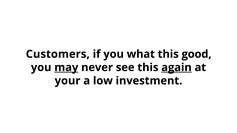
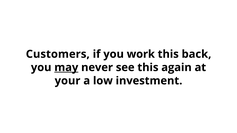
what: what -> work
good: good -> back
again underline: present -> none
